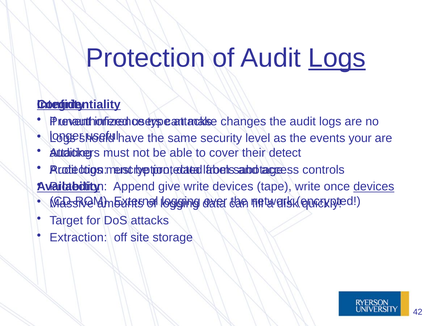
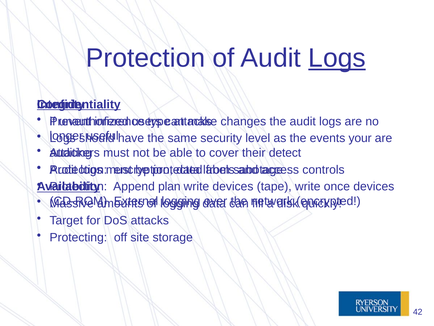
give: give -> plan
devices at (374, 186) underline: present -> none
Extraction: Extraction -> Protecting
